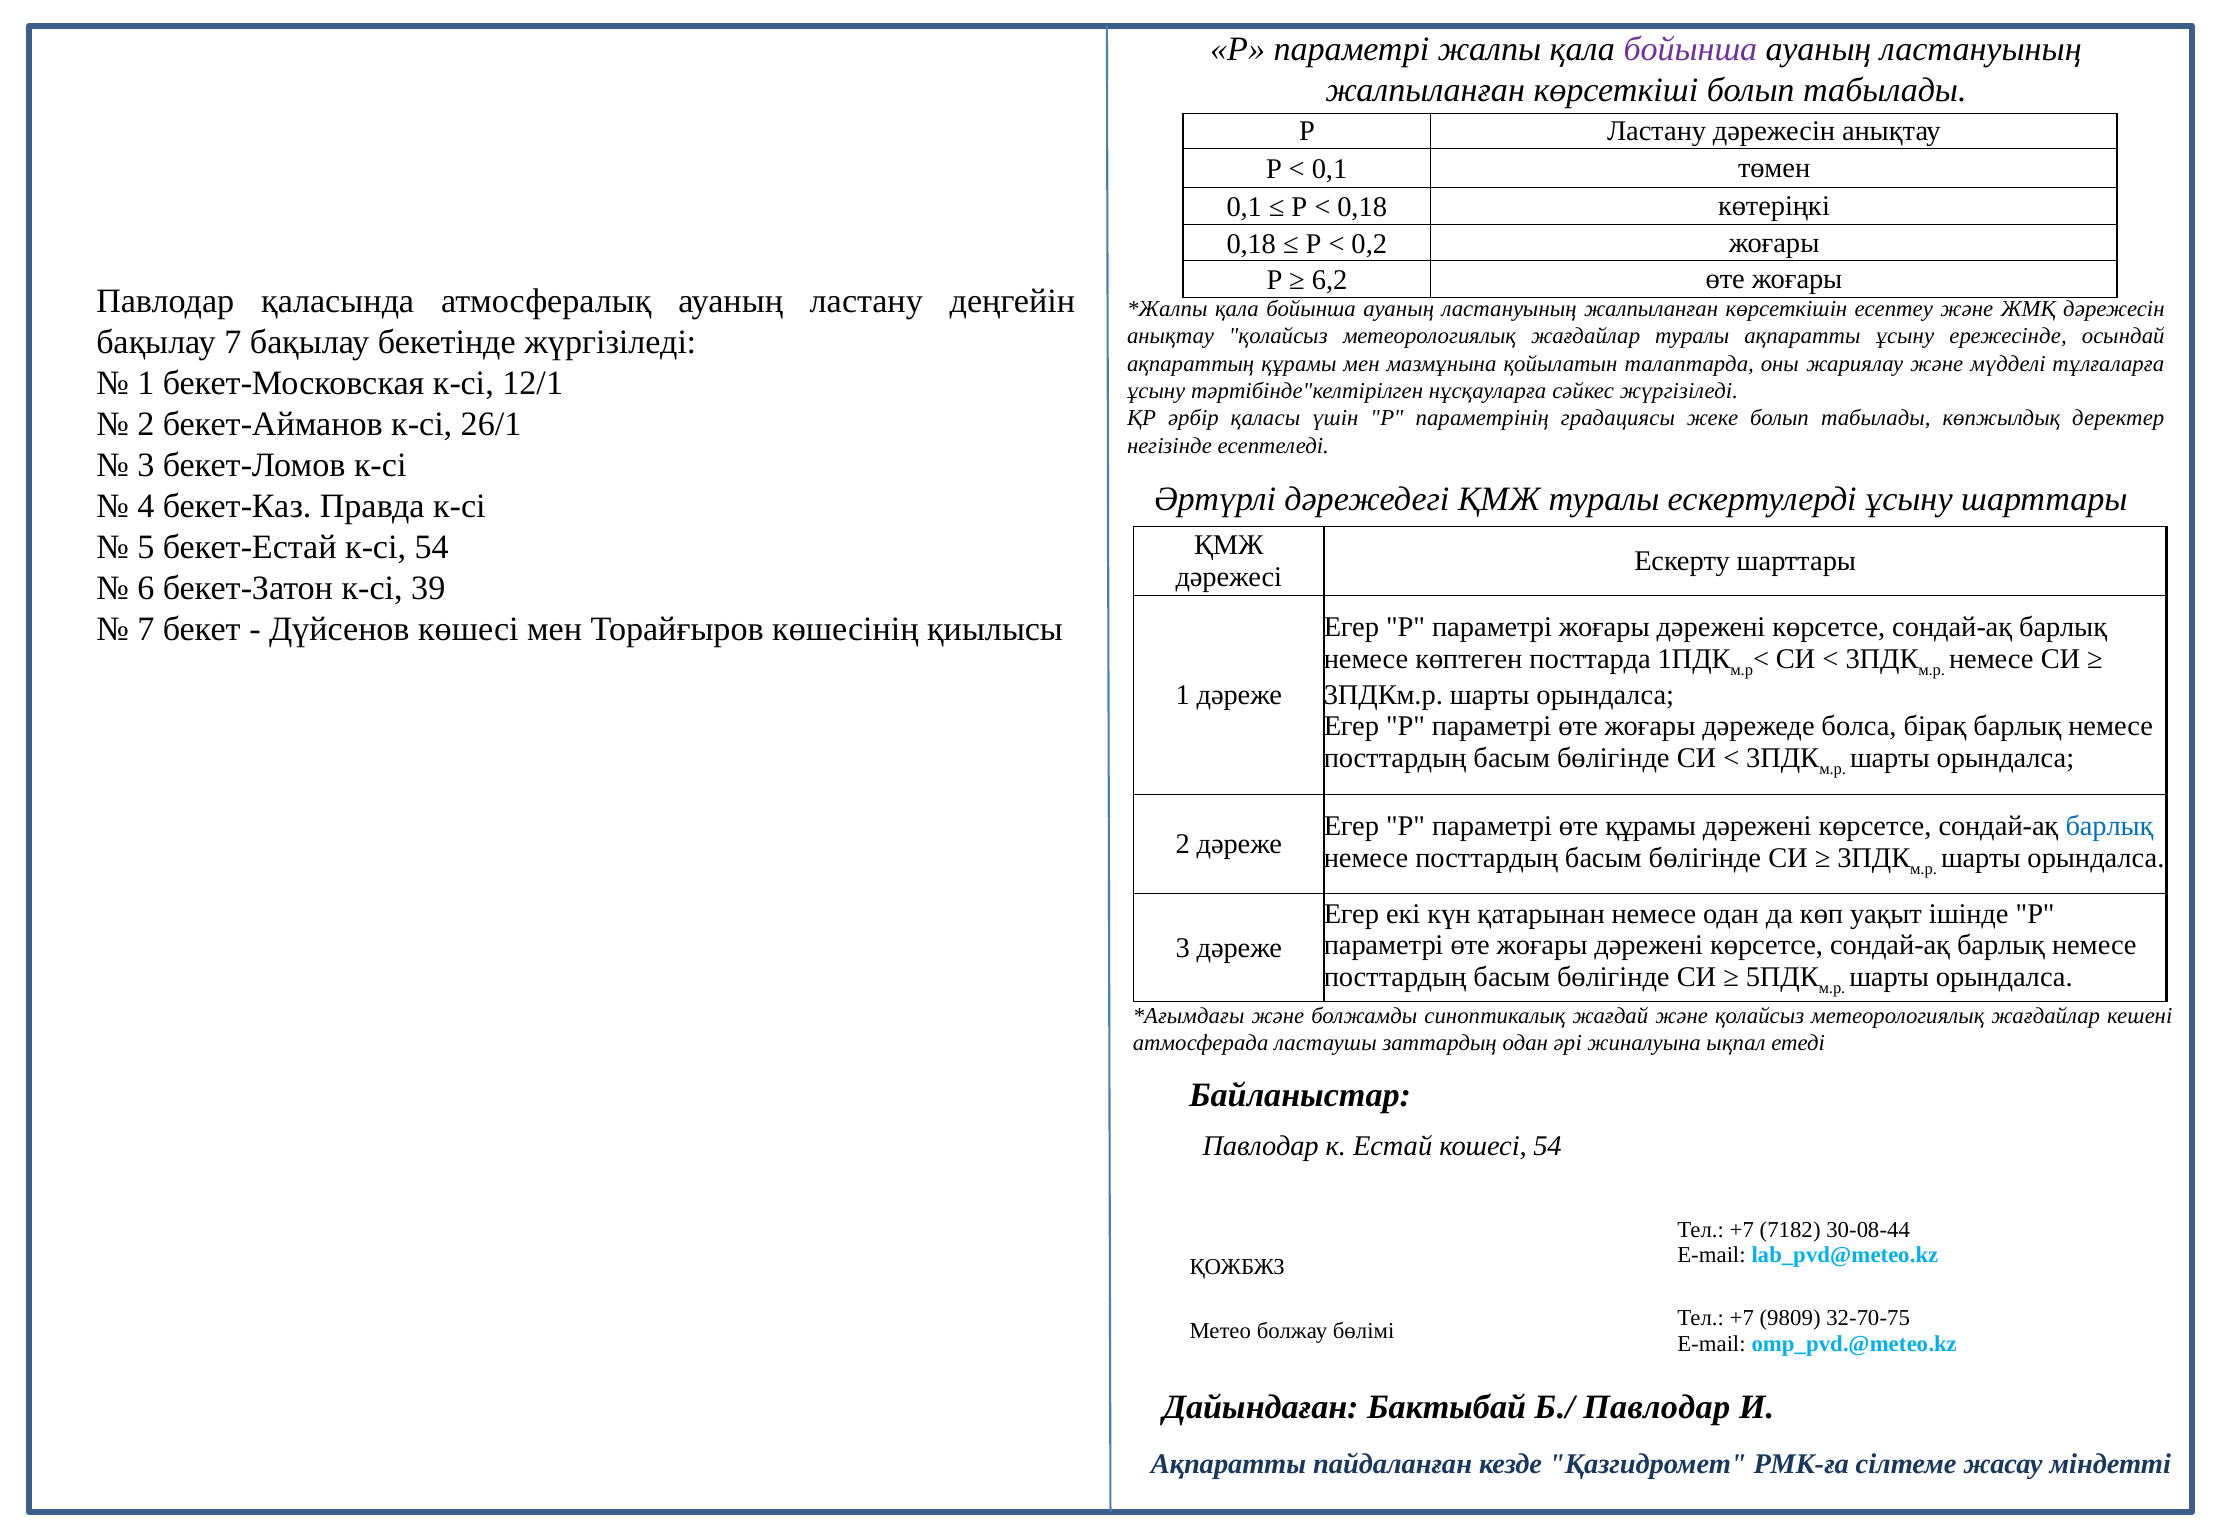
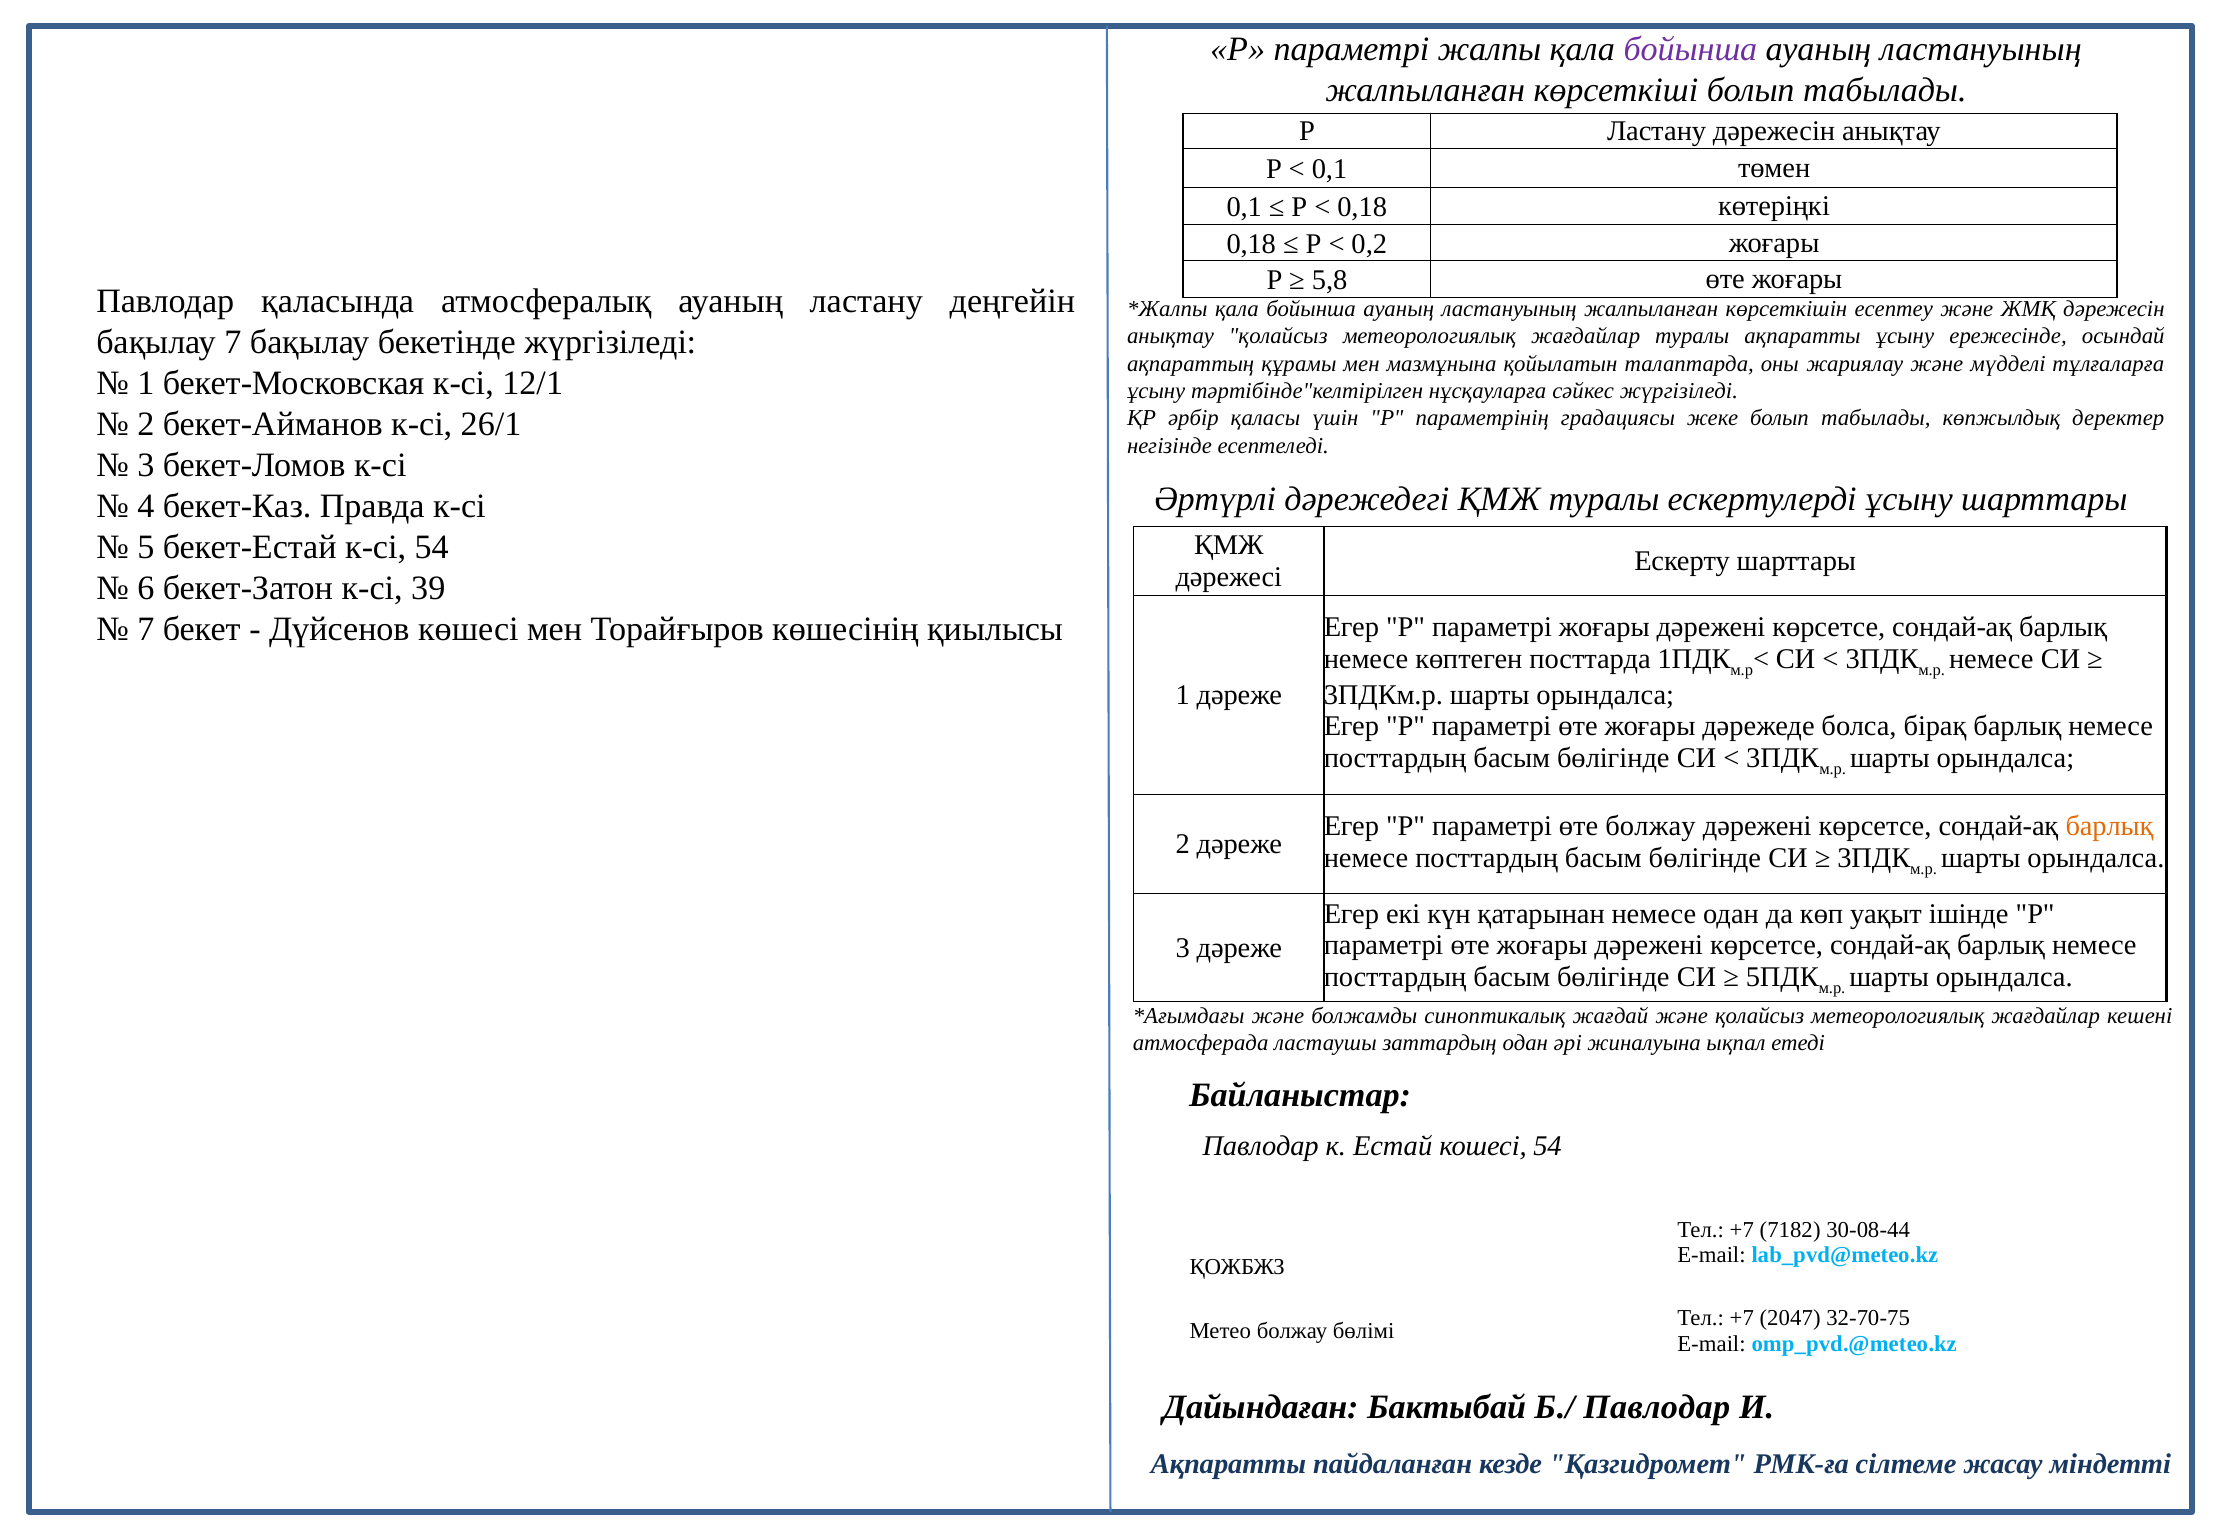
6,2: 6,2 -> 5,8
өте құрамы: құрамы -> болжау
барлық at (2109, 826) colour: blue -> orange
9809: 9809 -> 2047
